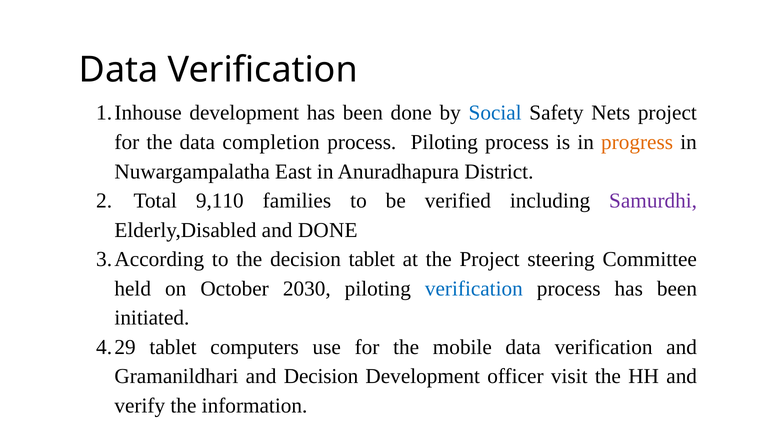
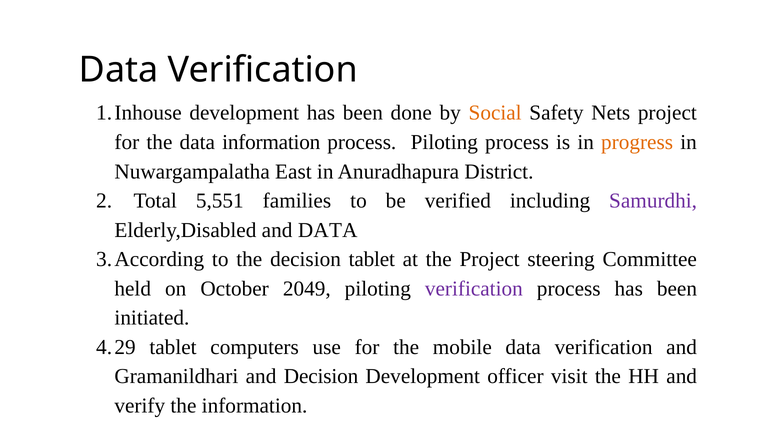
Social colour: blue -> orange
data completion: completion -> information
9,110: 9,110 -> 5,551
and DONE: DONE -> DATA
2030: 2030 -> 2049
verification at (474, 289) colour: blue -> purple
